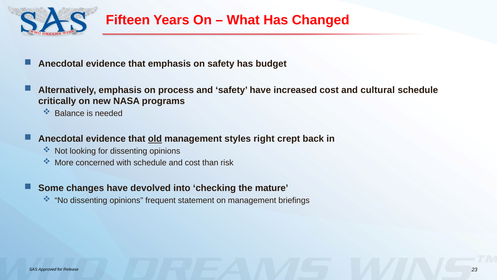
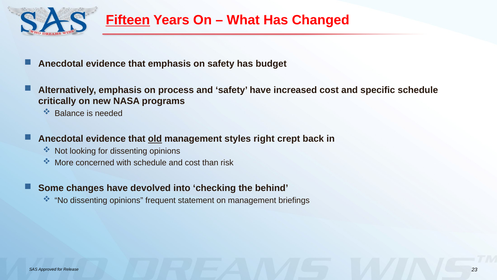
Fifteen underline: none -> present
cultural: cultural -> specific
mature: mature -> behind
